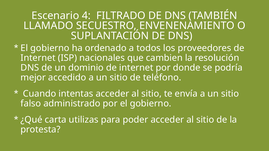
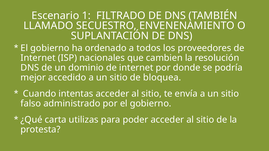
4: 4 -> 1
teléfono: teléfono -> bloquea
